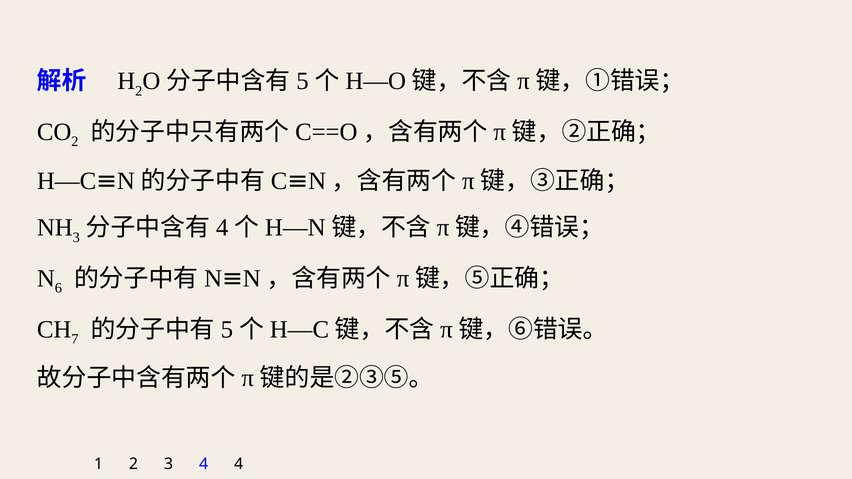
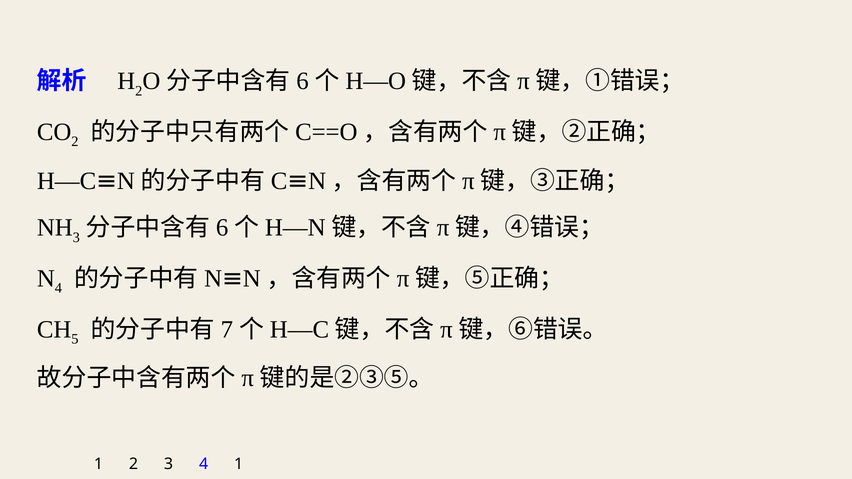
5 at (303, 81): 5 -> 6
4 at (222, 228): 4 -> 6
6 at (58, 288): 6 -> 4
7: 7 -> 5
5 at (227, 330): 5 -> 7
4 4: 4 -> 1
